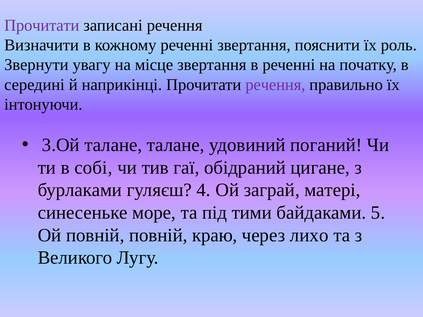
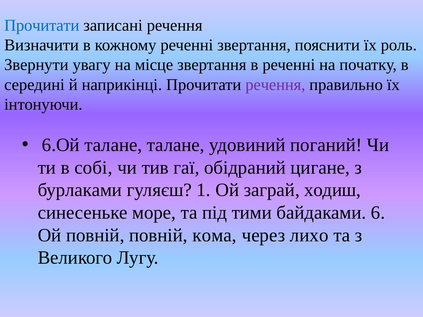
Прочитати at (42, 25) colour: purple -> blue
3.Ой: 3.Ой -> 6.Ой
4: 4 -> 1
матері: матері -> ходиш
5: 5 -> 6
краю: краю -> кома
